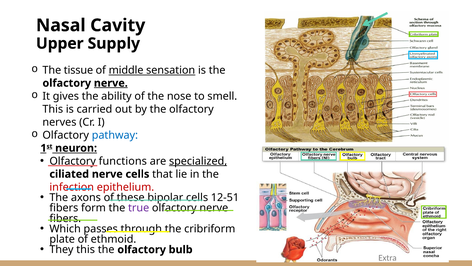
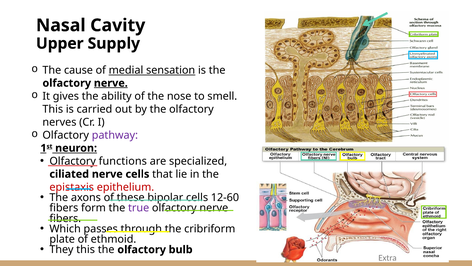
tissue: tissue -> cause
middle: middle -> medial
pathway colour: blue -> purple
specialized underline: present -> none
infection: infection -> epistaxis
12-51: 12-51 -> 12-60
